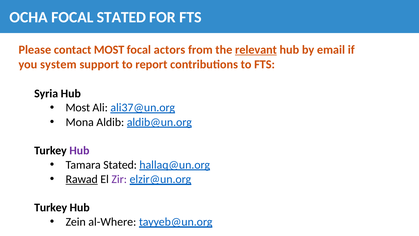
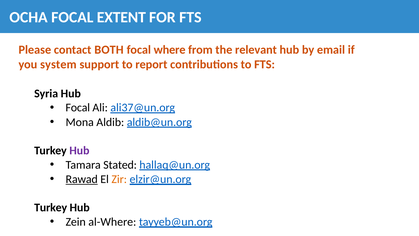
FOCAL STATED: STATED -> EXTENT
contact MOST: MOST -> BOTH
actors: actors -> where
relevant underline: present -> none
Most at (78, 108): Most -> Focal
Zir colour: purple -> orange
